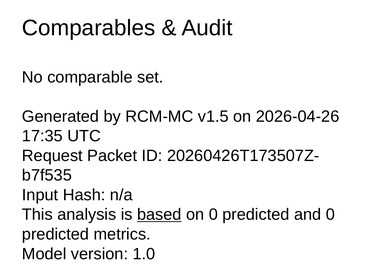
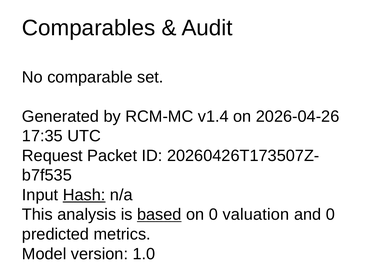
v1.5: v1.5 -> v1.4
Hash underline: none -> present
on 0 predicted: predicted -> valuation
